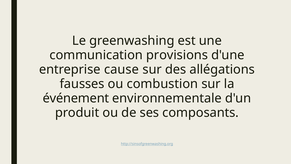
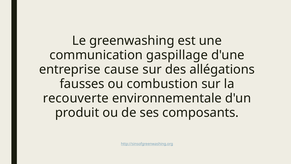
provisions: provisions -> gaspillage
événement: événement -> recouverte
